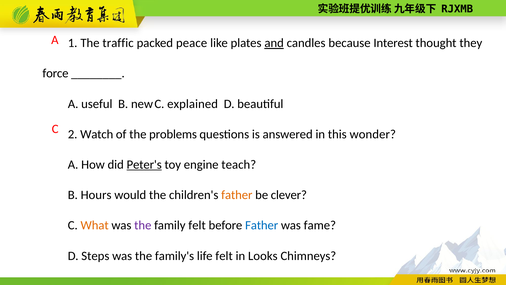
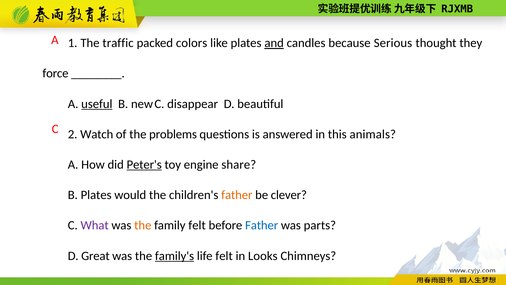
peace: peace -> colors
Interest: Interest -> Serious
useful underline: none -> present
explained: explained -> disappear
wonder: wonder -> animals
teach: teach -> share
B Hours: Hours -> Plates
What colour: orange -> purple
the at (143, 225) colour: purple -> orange
fame: fame -> parts
Steps: Steps -> Great
family's underline: none -> present
